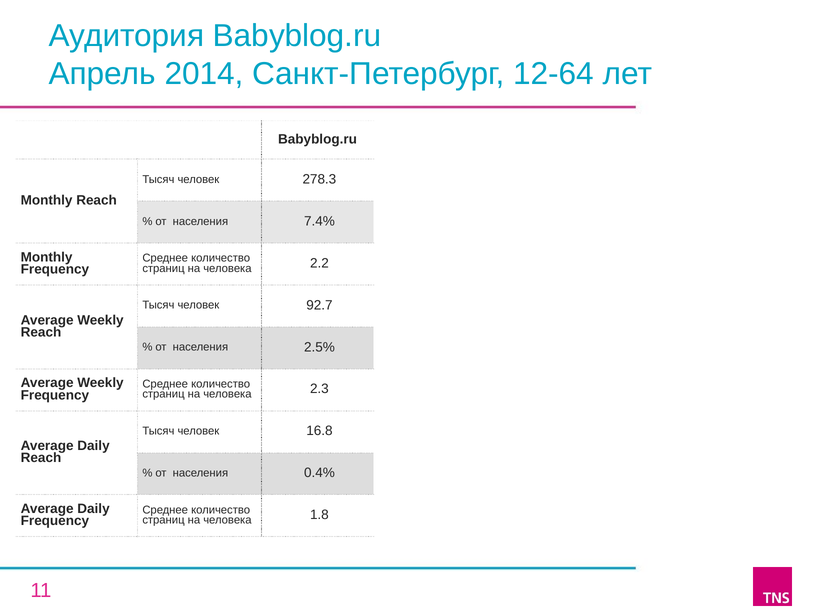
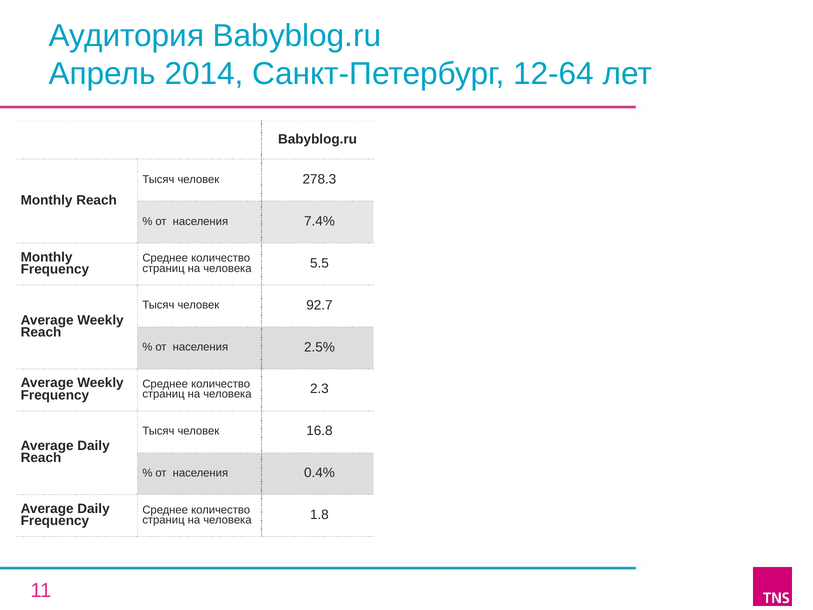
2.2: 2.2 -> 5.5
